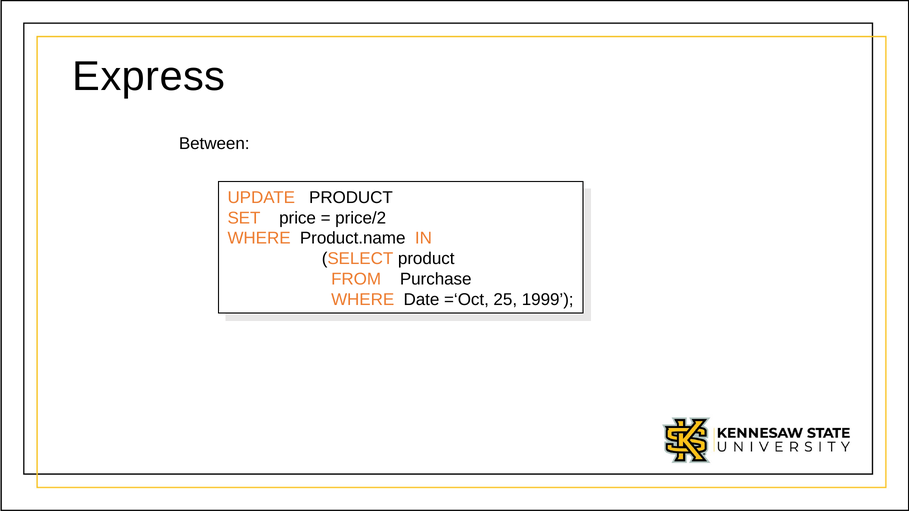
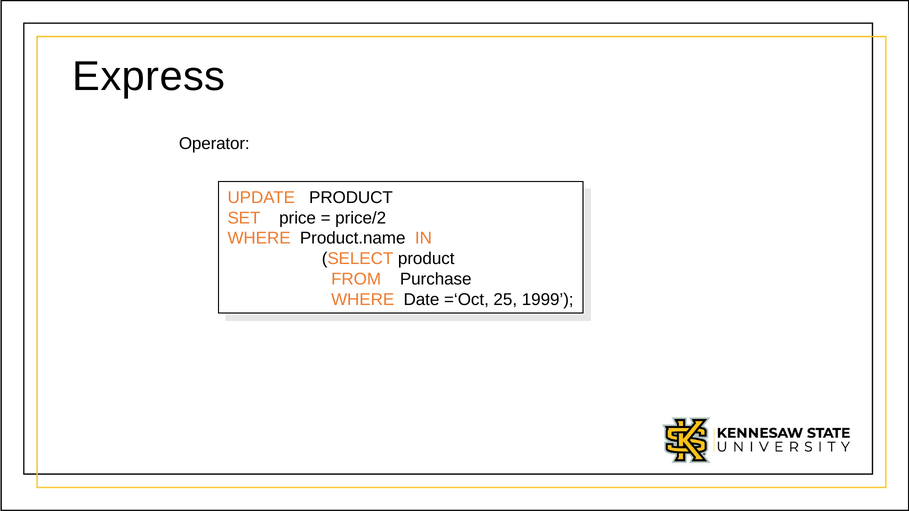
Between: Between -> Operator
